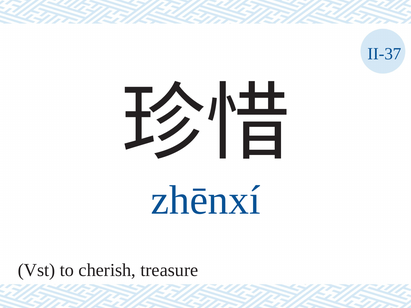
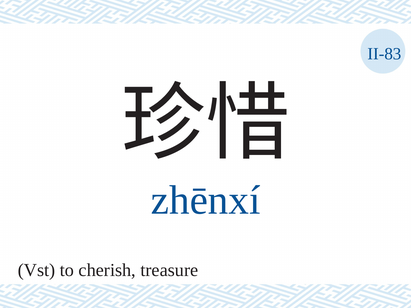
II-37: II-37 -> II-83
